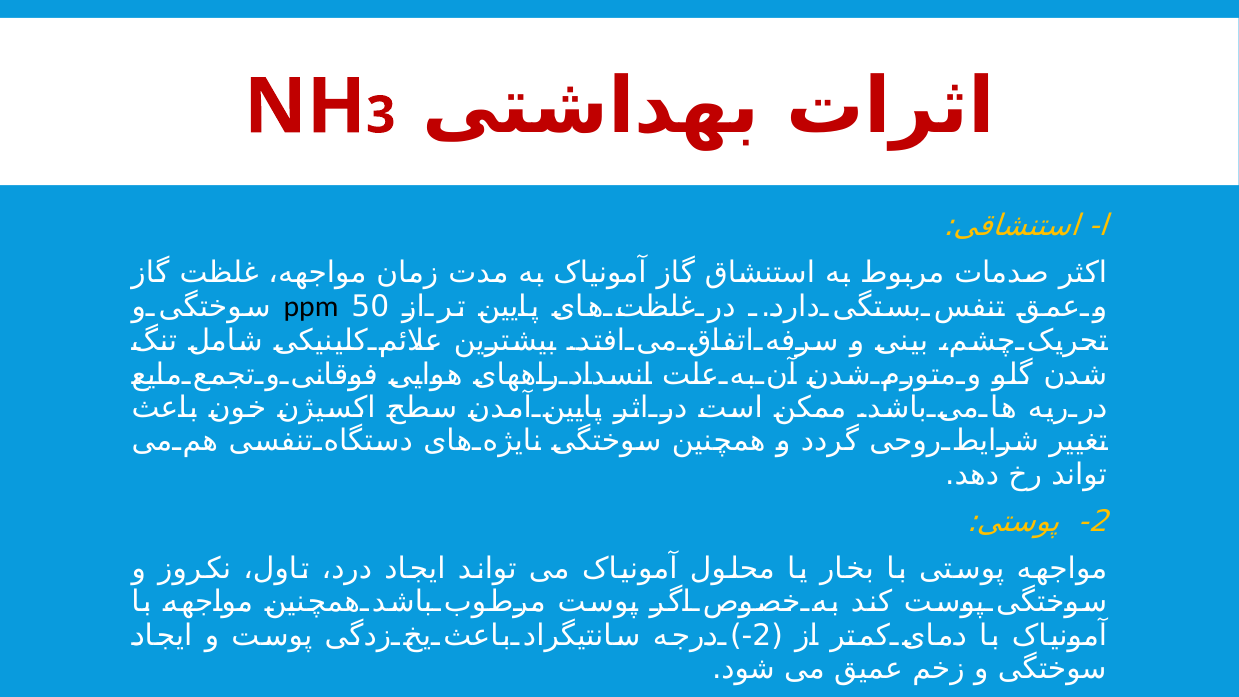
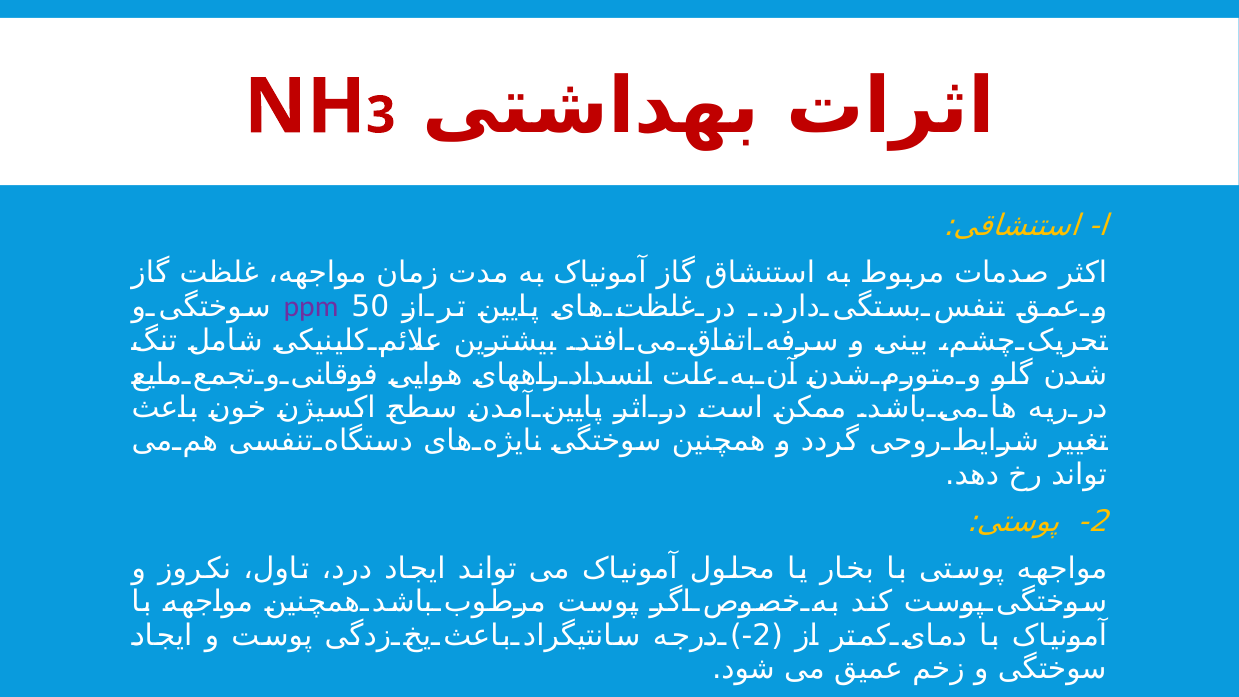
ppm colour: black -> purple
